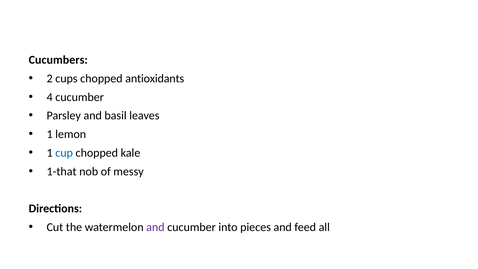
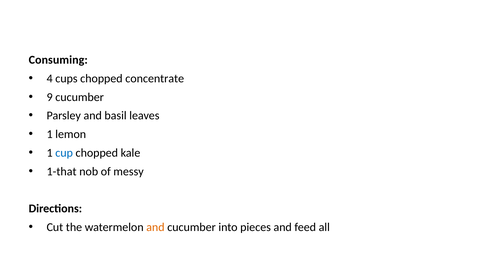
Cucumbers: Cucumbers -> Consuming
2: 2 -> 4
antioxidants: antioxidants -> concentrate
4: 4 -> 9
and at (155, 227) colour: purple -> orange
